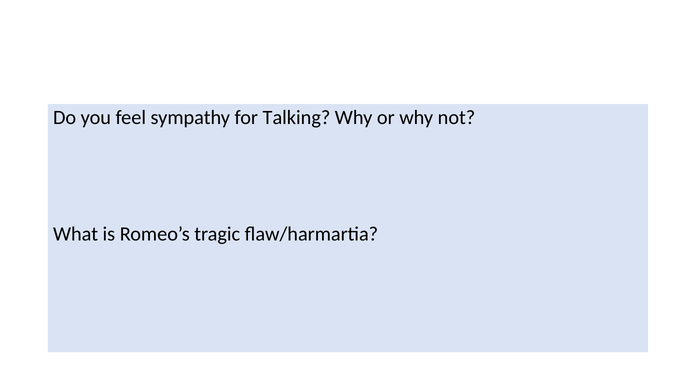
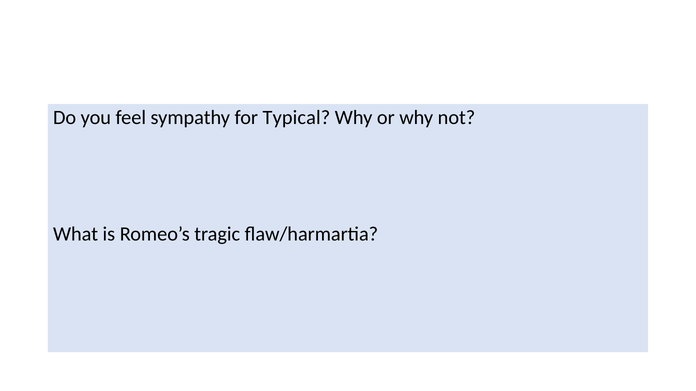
Talking: Talking -> Typical
